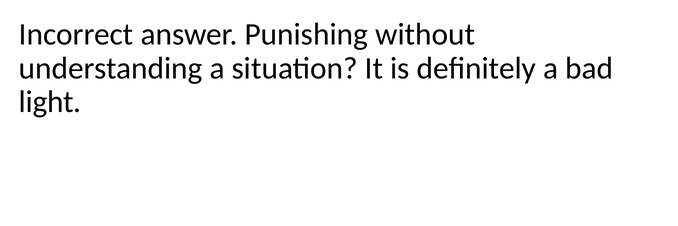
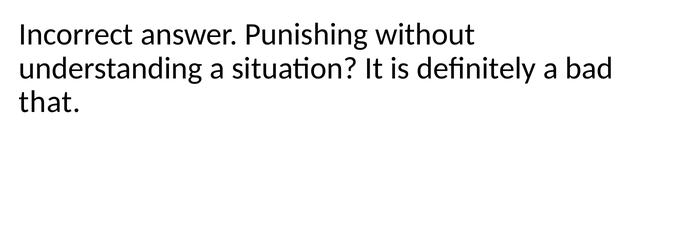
light: light -> that
